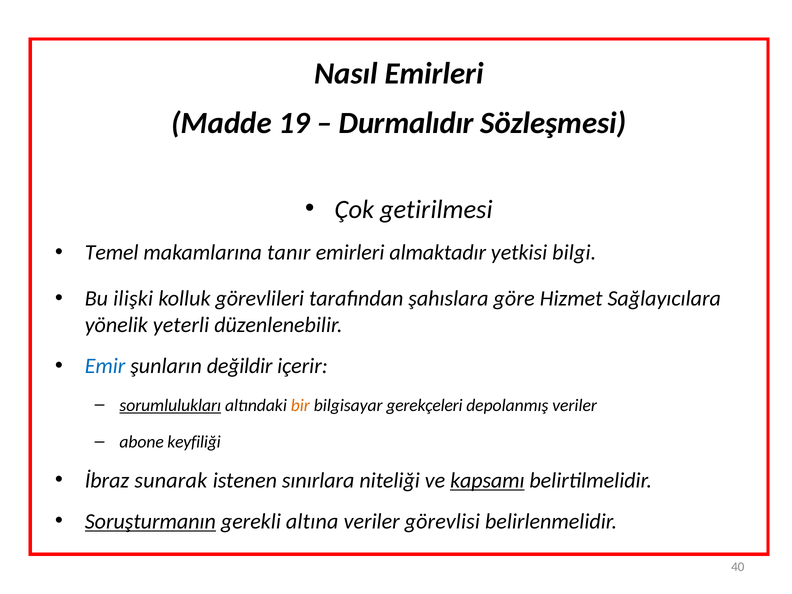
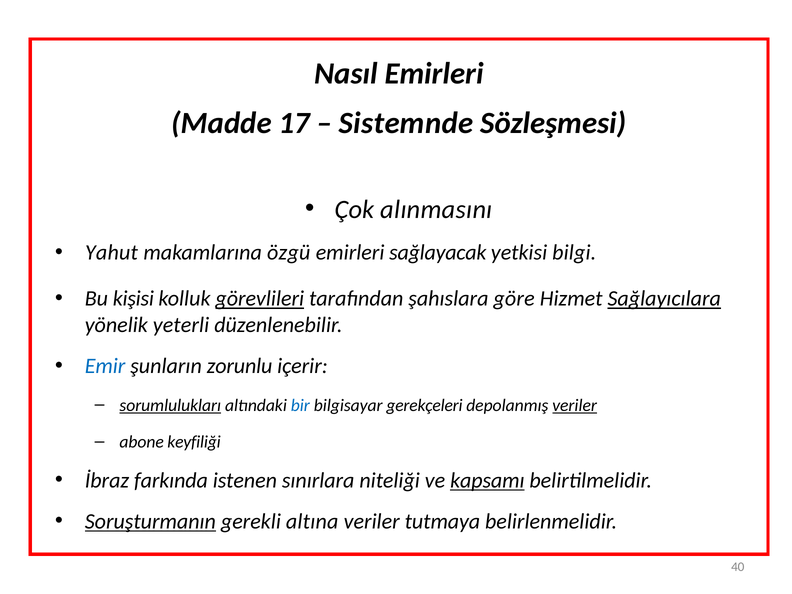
19: 19 -> 17
Durmalıdır: Durmalıdır -> Sistemnde
getirilmesi: getirilmesi -> alınmasını
Temel: Temel -> Yahut
tanır: tanır -> özgü
almaktadır: almaktadır -> sağlayacak
ilişki: ilişki -> kişisi
görevlileri underline: none -> present
Sağlayıcılara underline: none -> present
değildir: değildir -> zorunlu
bir colour: orange -> blue
veriler at (575, 405) underline: none -> present
sunarak: sunarak -> farkında
görevlisi: görevlisi -> tutmaya
